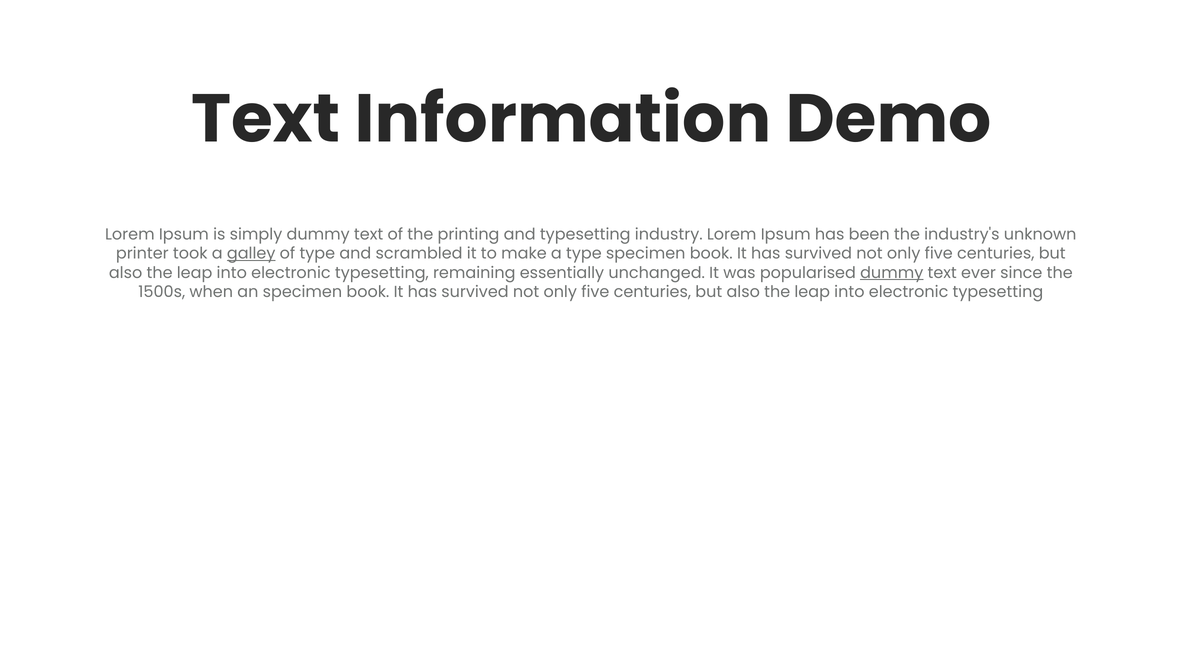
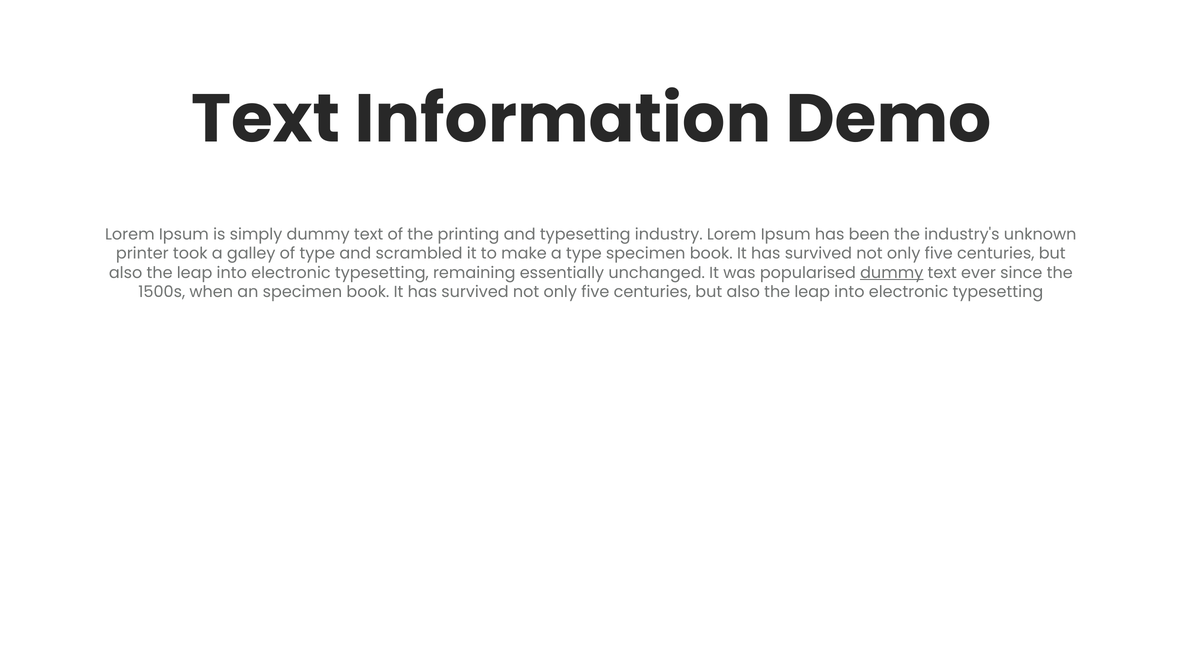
galley underline: present -> none
